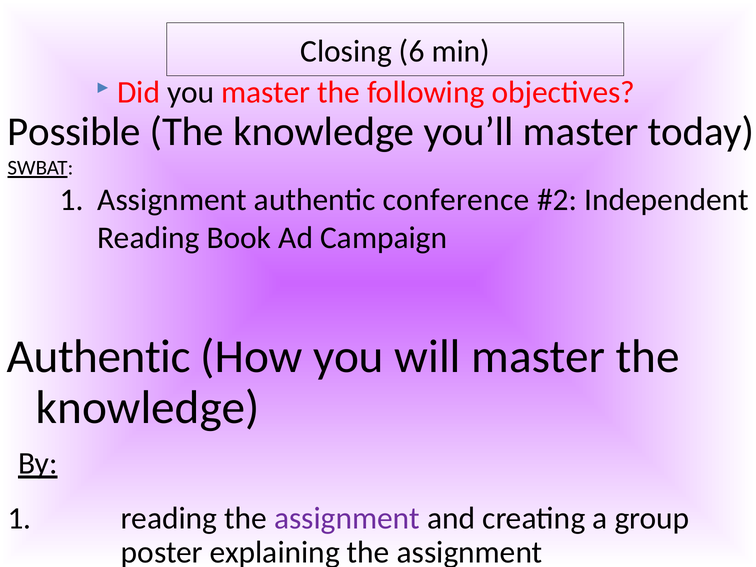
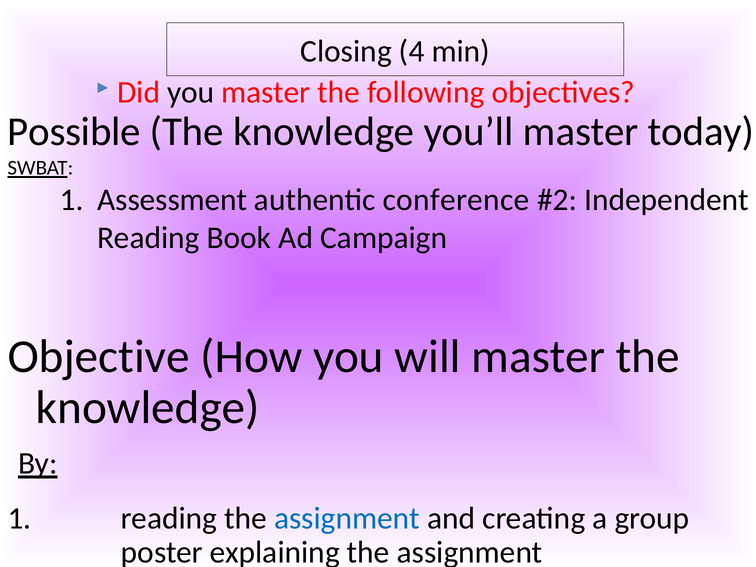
6: 6 -> 4
1 Assignment: Assignment -> Assessment
Authentic at (99, 357): Authentic -> Objective
assignment at (347, 518) colour: purple -> blue
